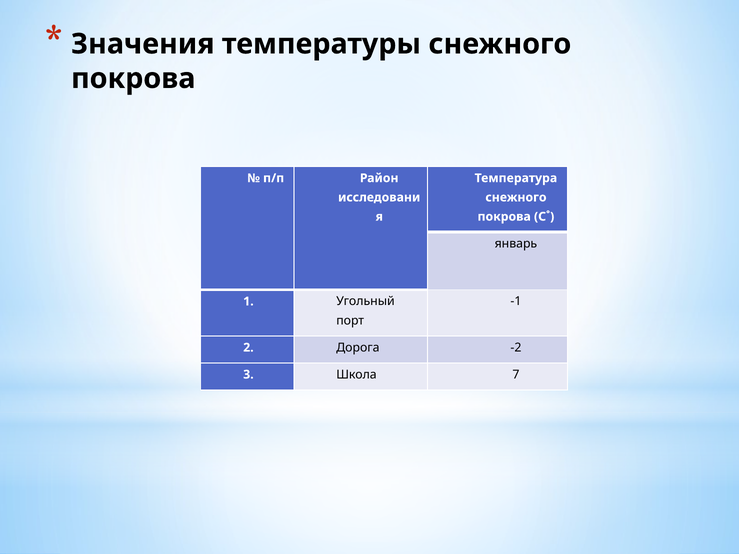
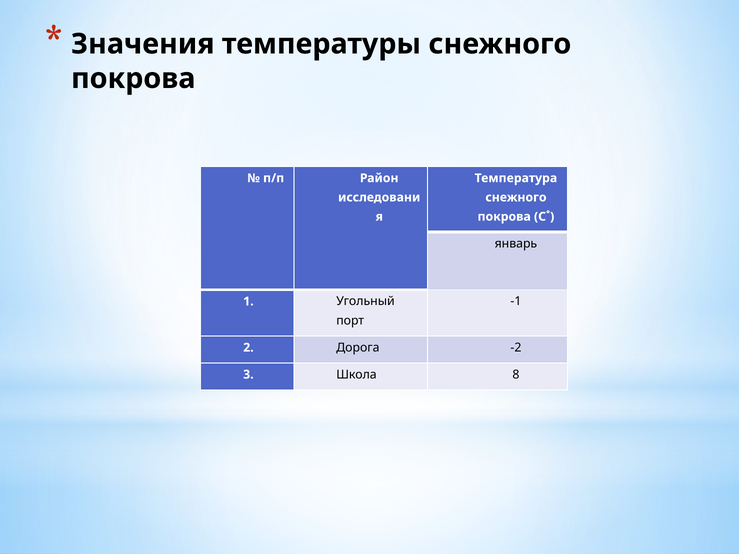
7: 7 -> 8
